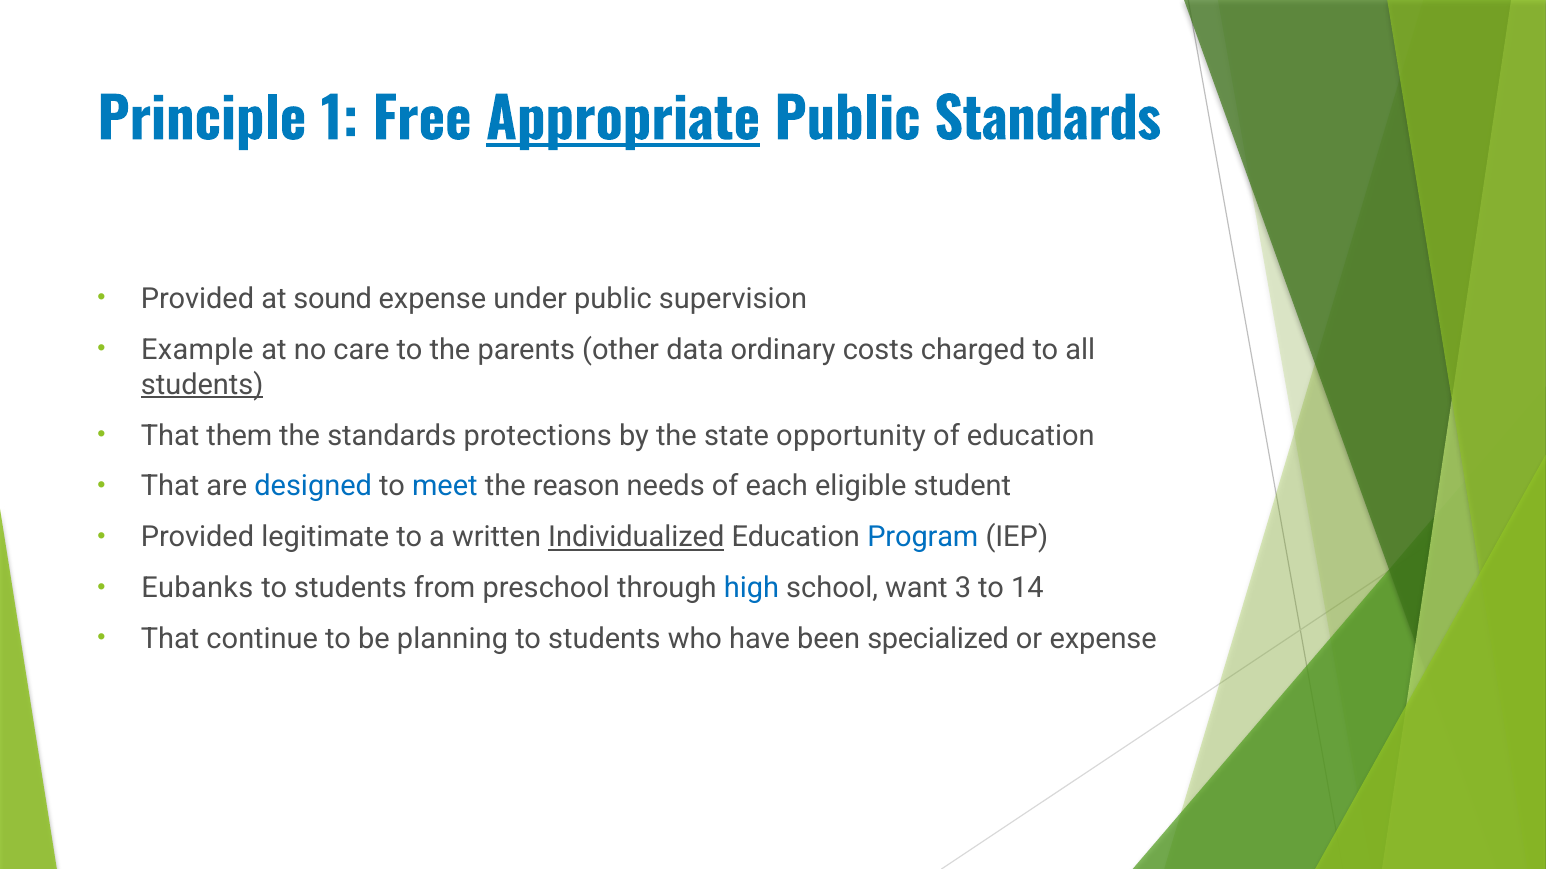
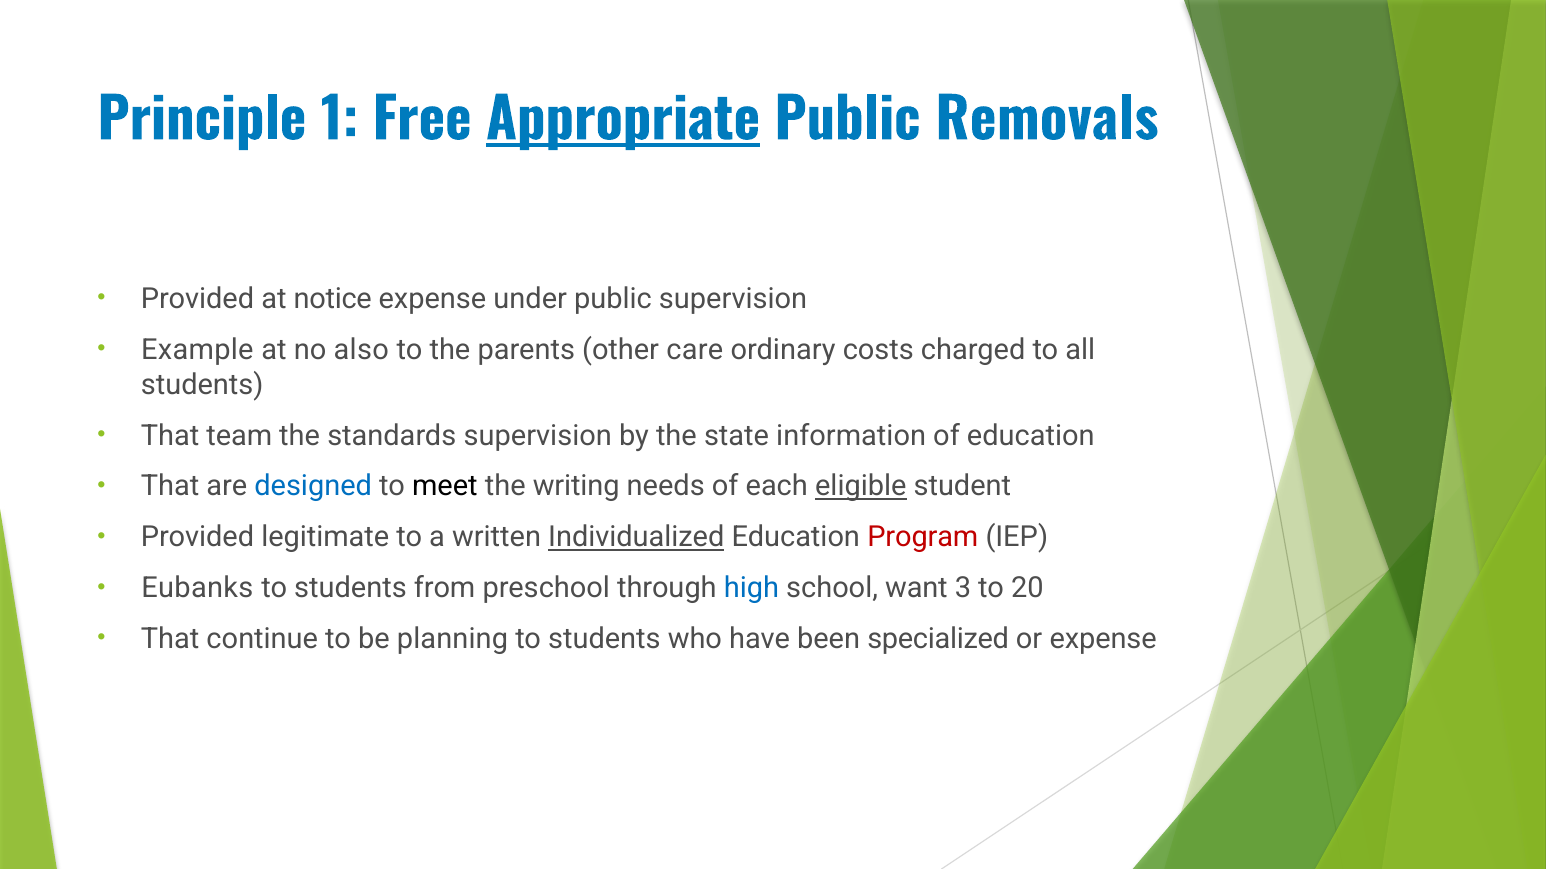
Public Standards: Standards -> Removals
sound: sound -> notice
care: care -> also
data: data -> care
students at (202, 385) underline: present -> none
them: them -> team
standards protections: protections -> supervision
opportunity: opportunity -> information
meet colour: blue -> black
reason: reason -> writing
eligible underline: none -> present
Program colour: blue -> red
14: 14 -> 20
